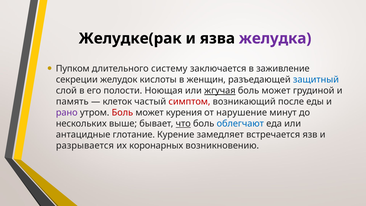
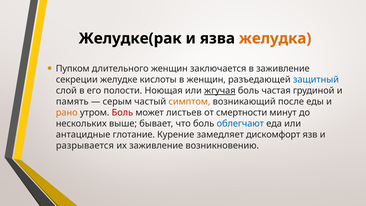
желудка colour: purple -> orange
длительного систему: систему -> женщин
желудок: желудок -> желудке
может at (276, 91): может -> частая
клеток: клеток -> серым
симптом colour: red -> orange
рано colour: purple -> orange
курения: курения -> листьев
нарушение: нарушение -> смертности
что underline: present -> none
встречается: встречается -> дискомфорт
их коронарных: коронарных -> заживление
